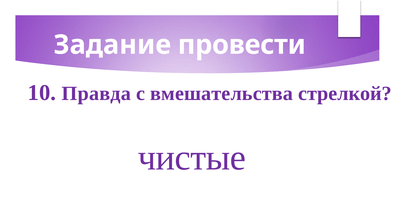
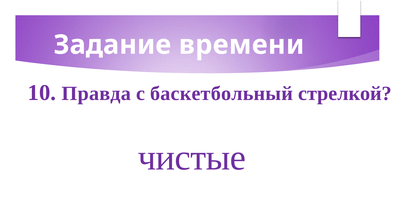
провести: провести -> времени
вмешательства: вмешательства -> баскетбольный
